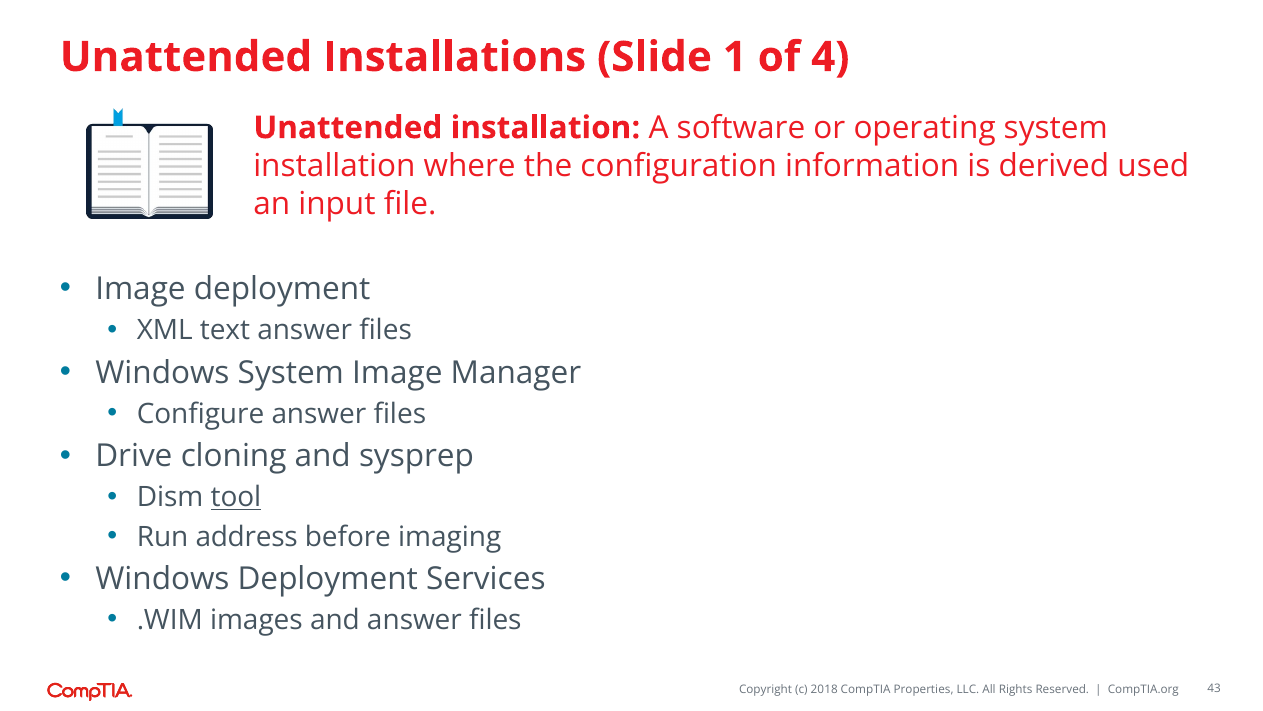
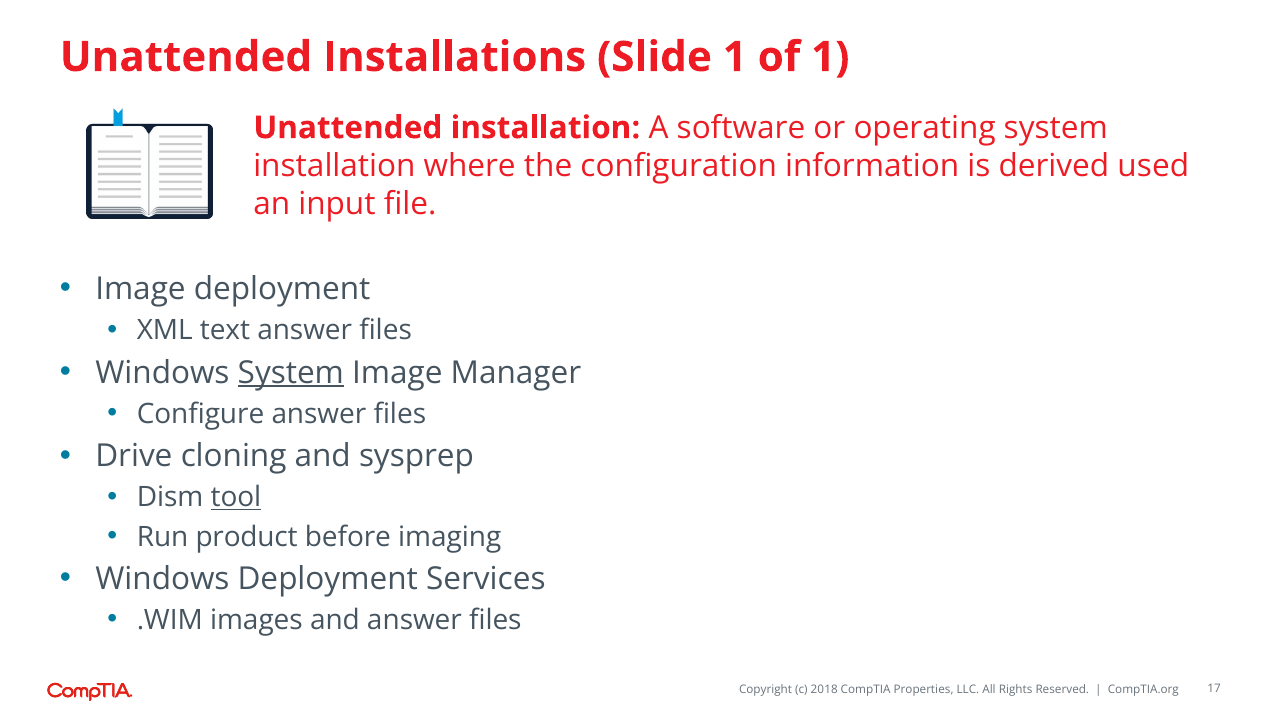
of 4: 4 -> 1
System at (291, 373) underline: none -> present
address: address -> product
43: 43 -> 17
